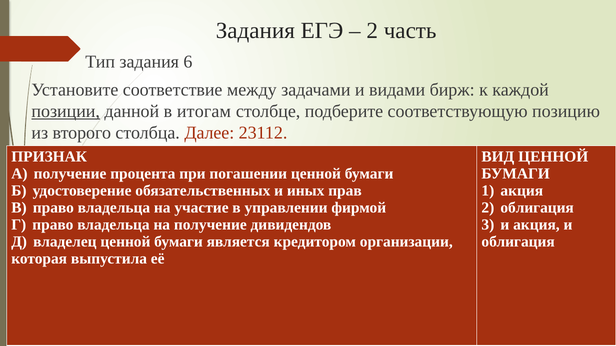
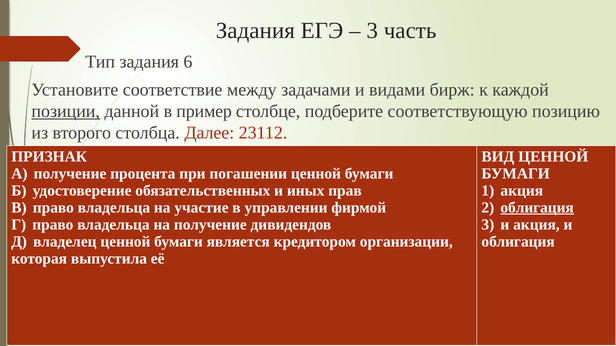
2 at (372, 31): 2 -> 3
итогам: итогам -> пример
облигация at (537, 208) underline: none -> present
